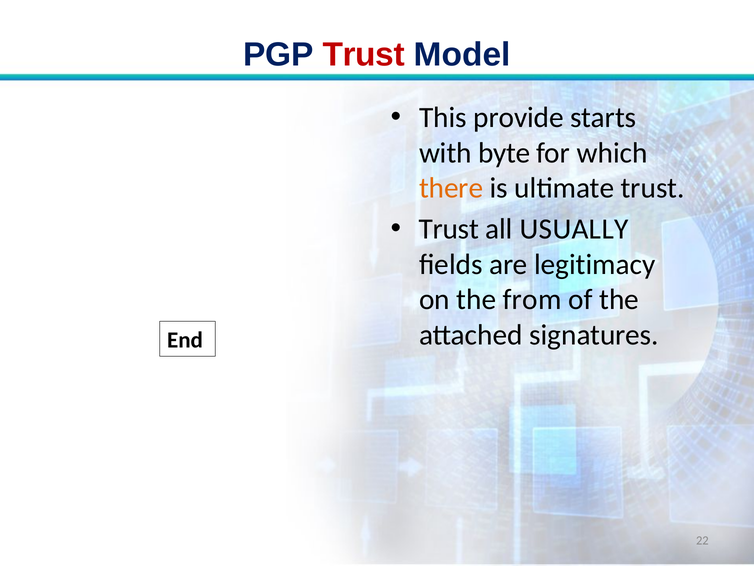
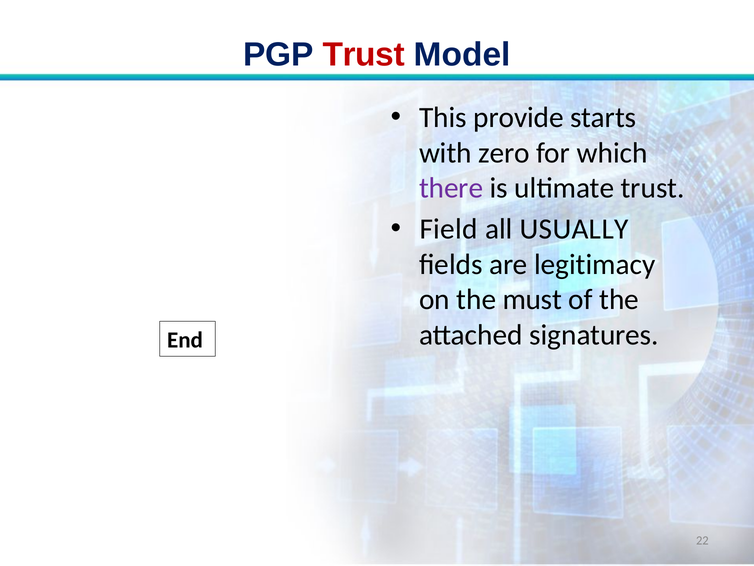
byte: byte -> zero
there colour: orange -> purple
Trust at (449, 229): Trust -> Field
from: from -> must
